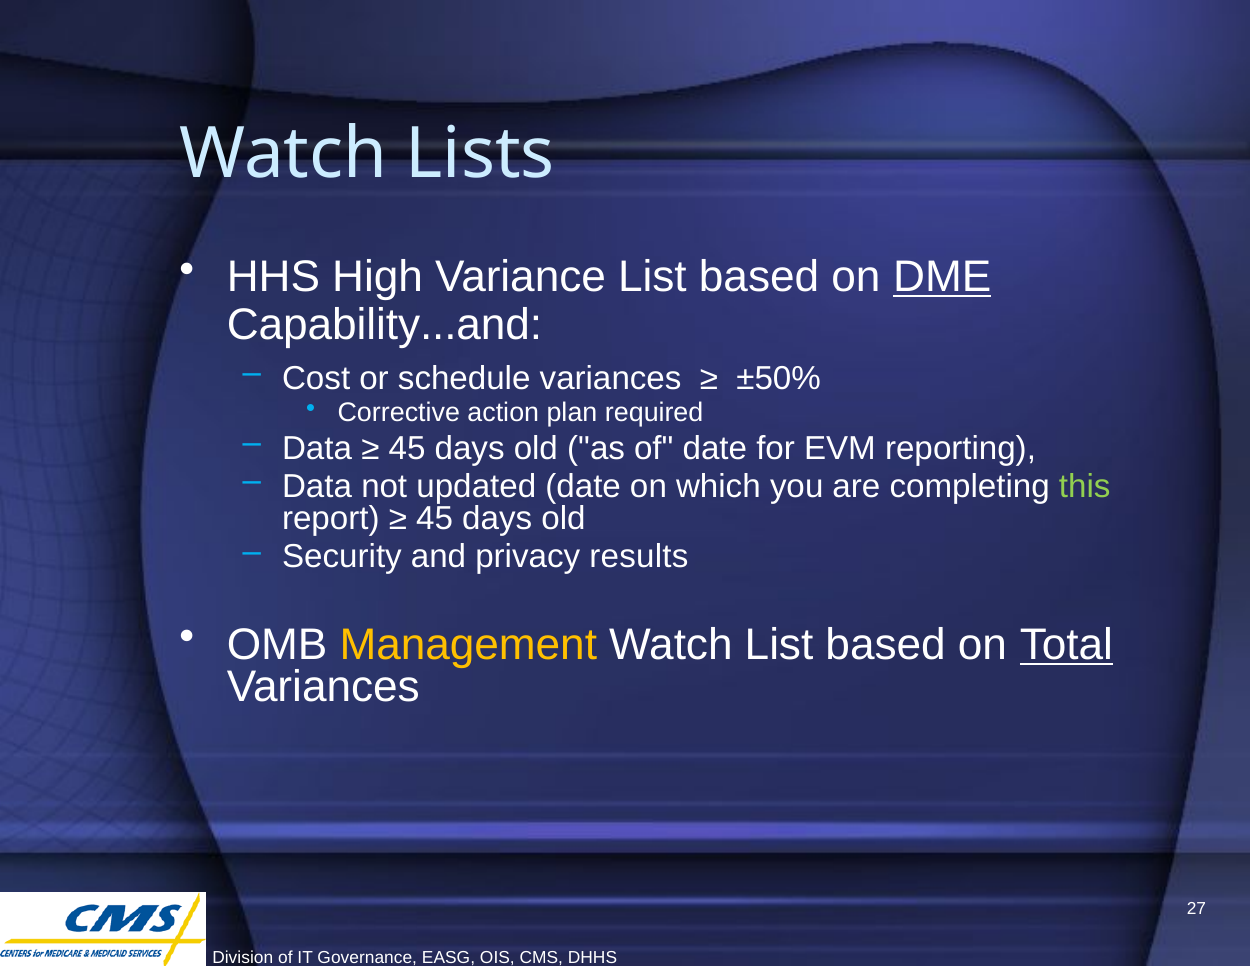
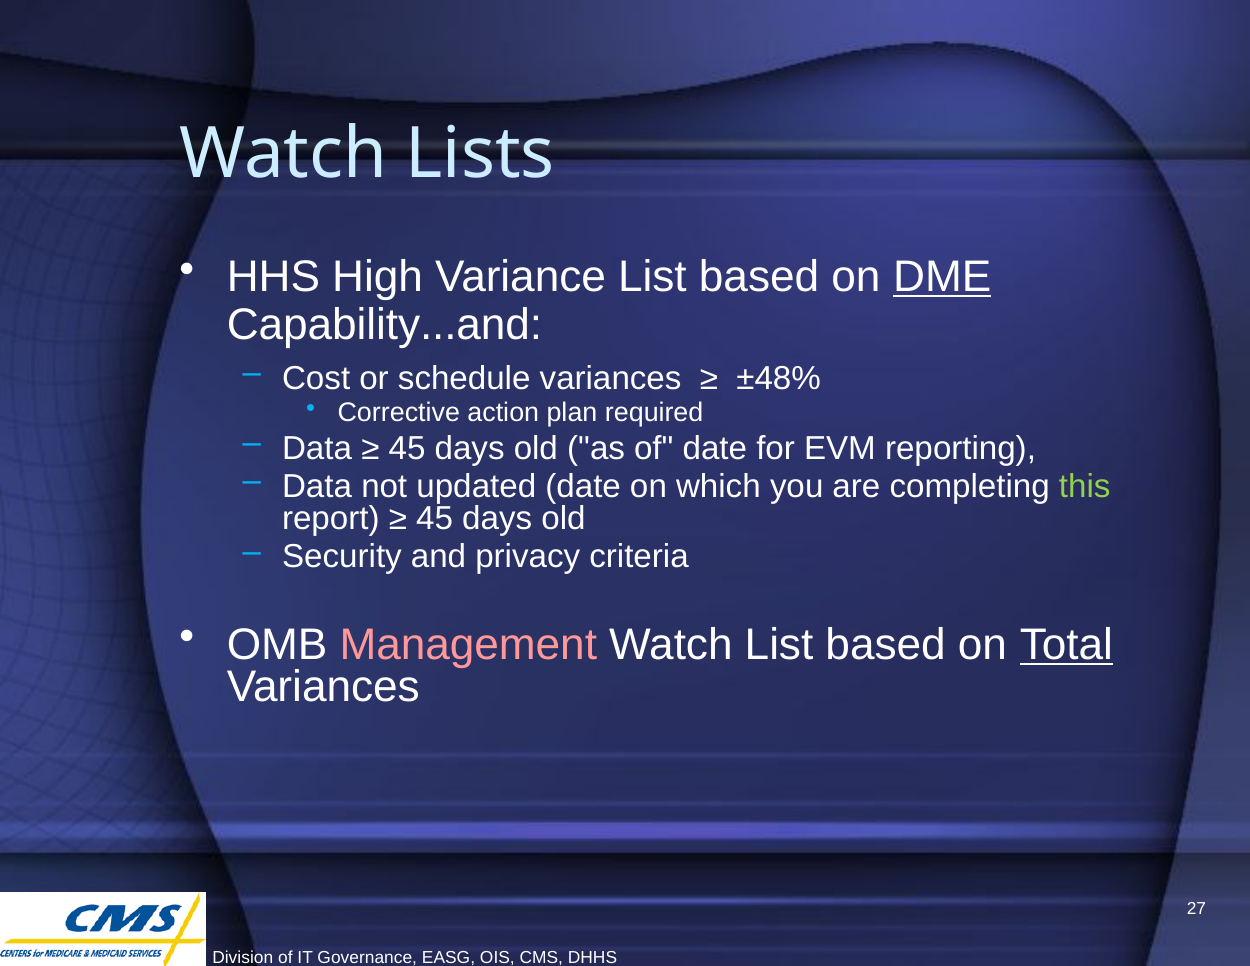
±50%: ±50% -> ±48%
results: results -> criteria
Management colour: yellow -> pink
